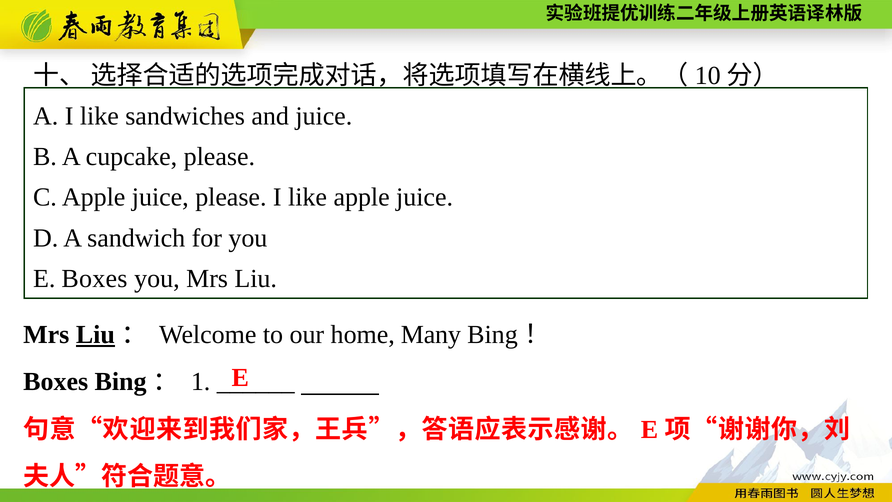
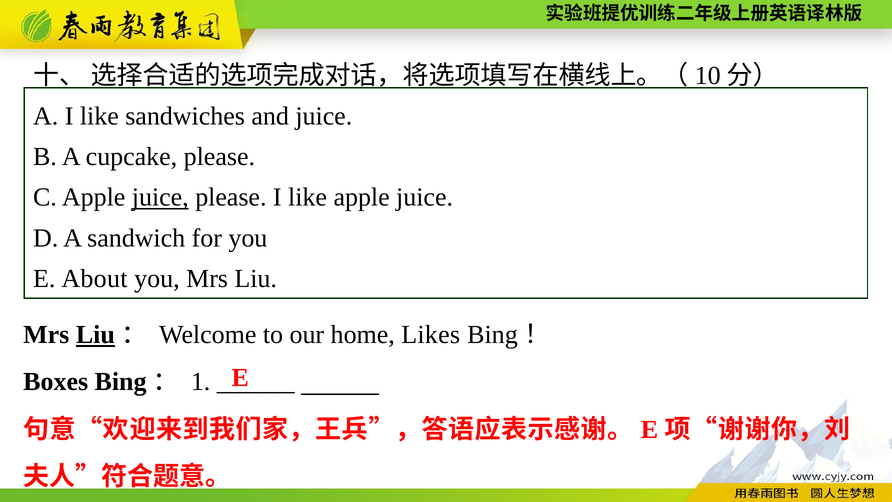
juice at (160, 197) underline: none -> present
E Boxes: Boxes -> About
Many: Many -> Likes
